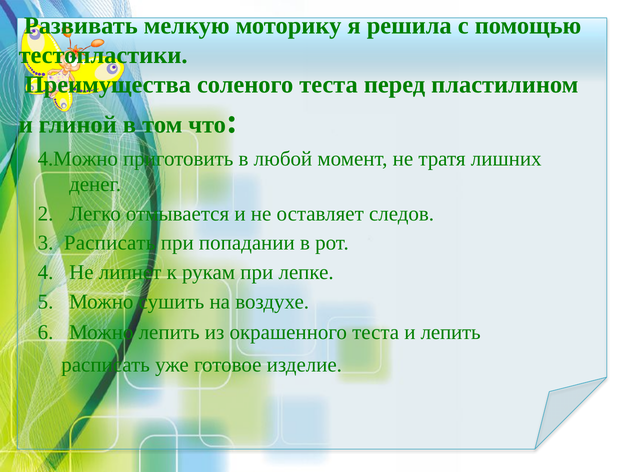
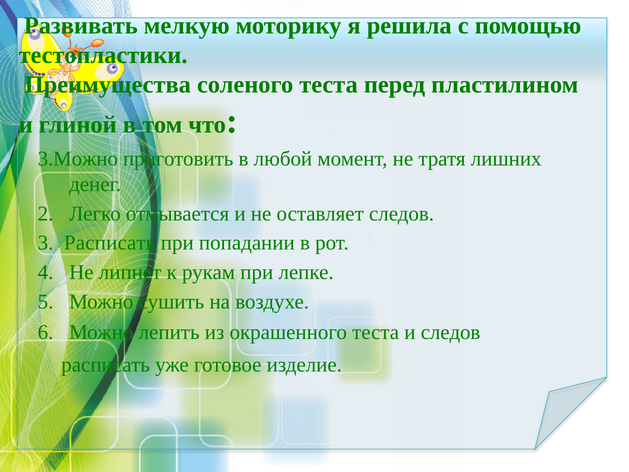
4.Можно: 4.Можно -> 3.Можно
и лепить: лепить -> следов
